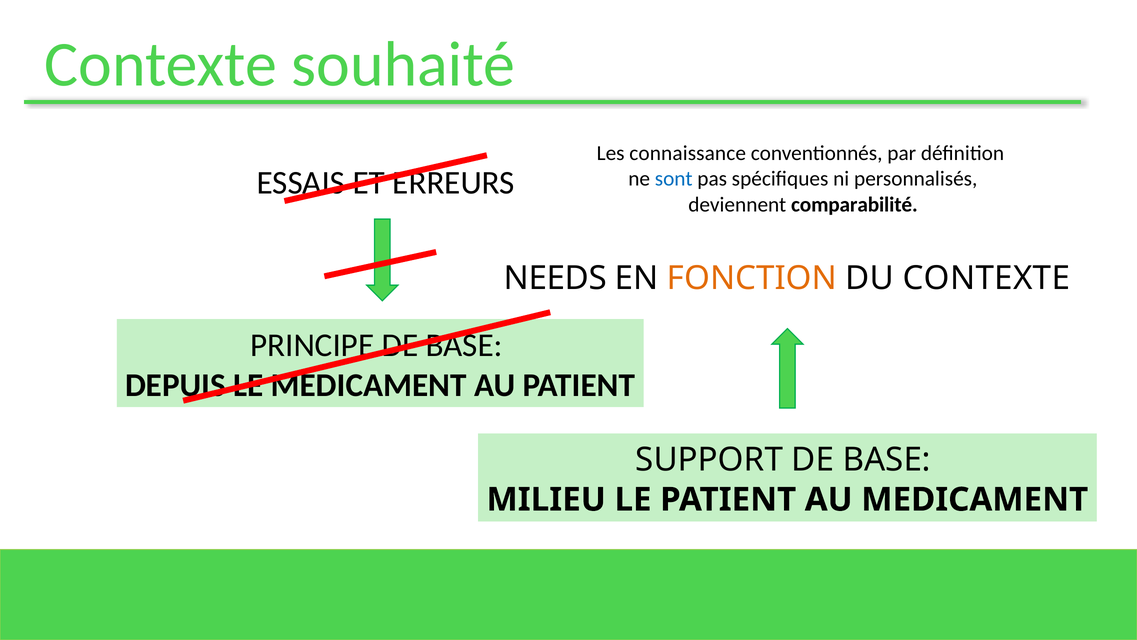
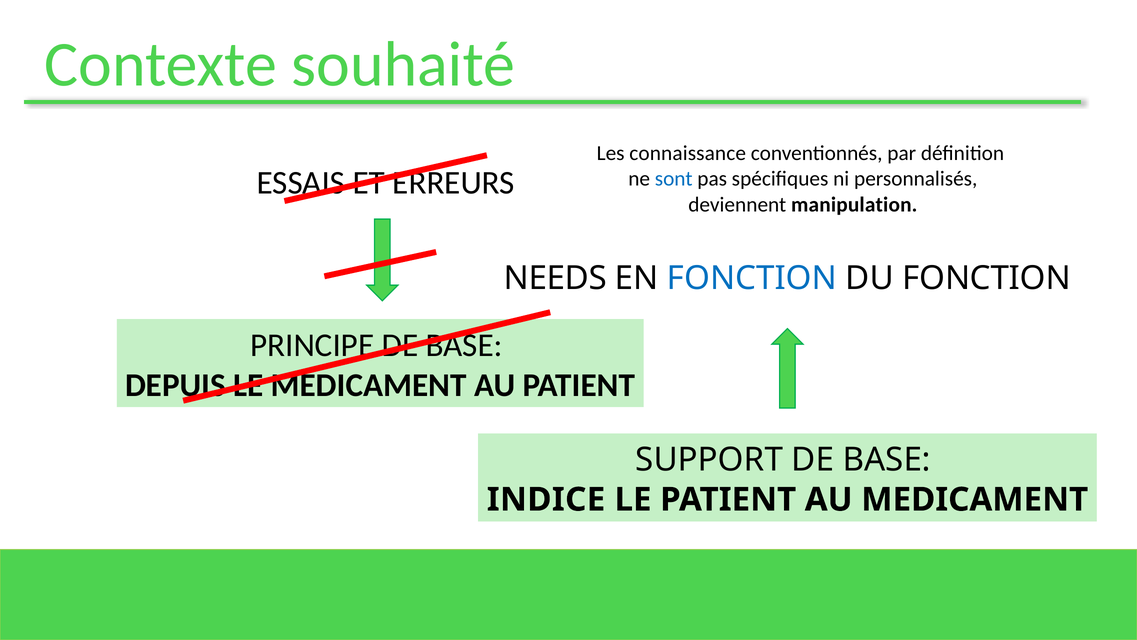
comparabilité: comparabilité -> manipulation
FONCTION at (752, 278) colour: orange -> blue
DU CONTEXTE: CONTEXTE -> FONCTION
MILIEU: MILIEU -> INDICE
